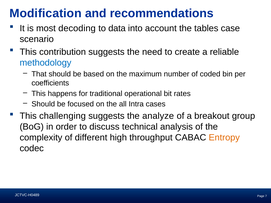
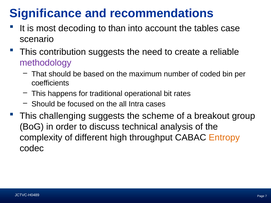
Modification: Modification -> Significance
data: data -> than
methodology colour: blue -> purple
analyze: analyze -> scheme
